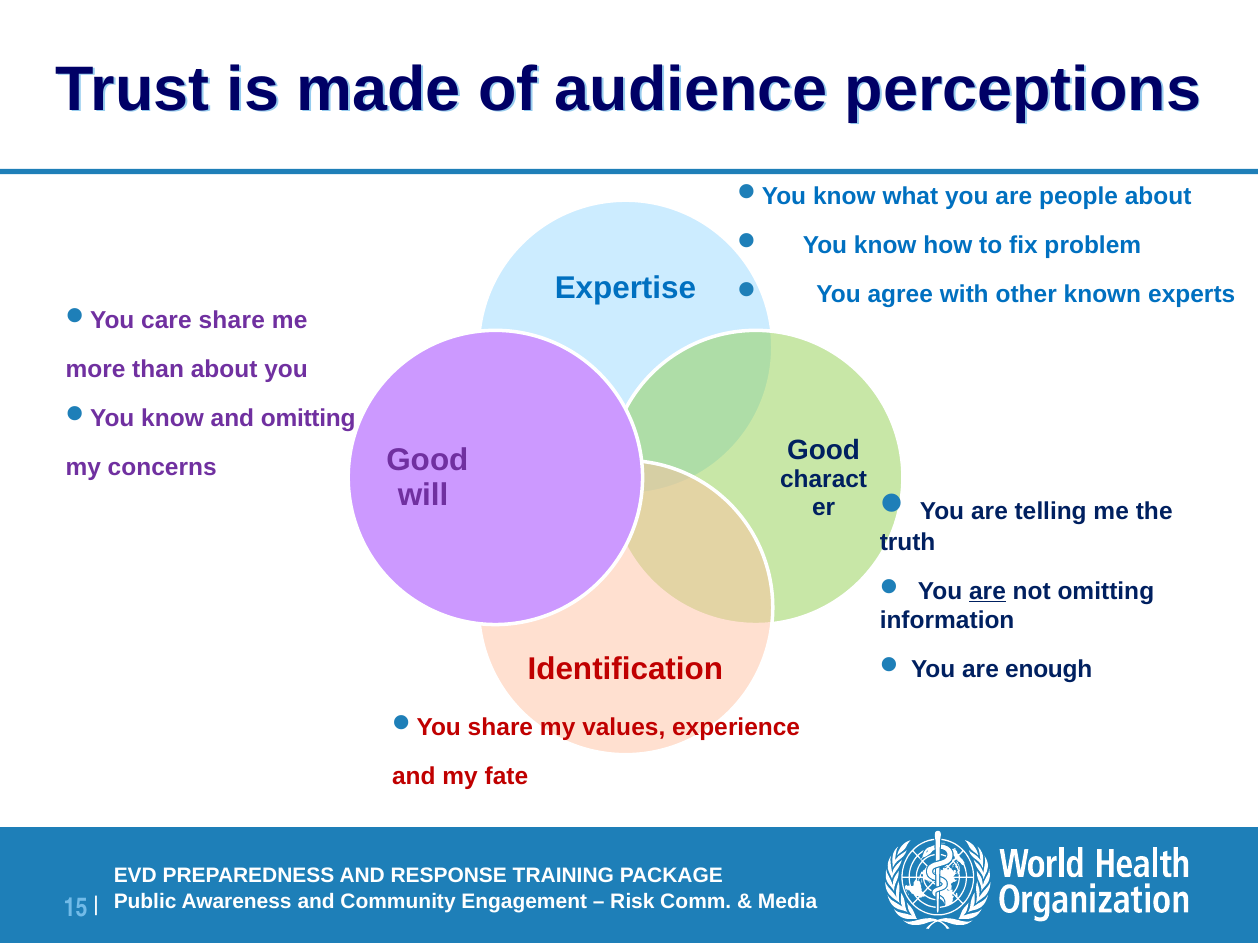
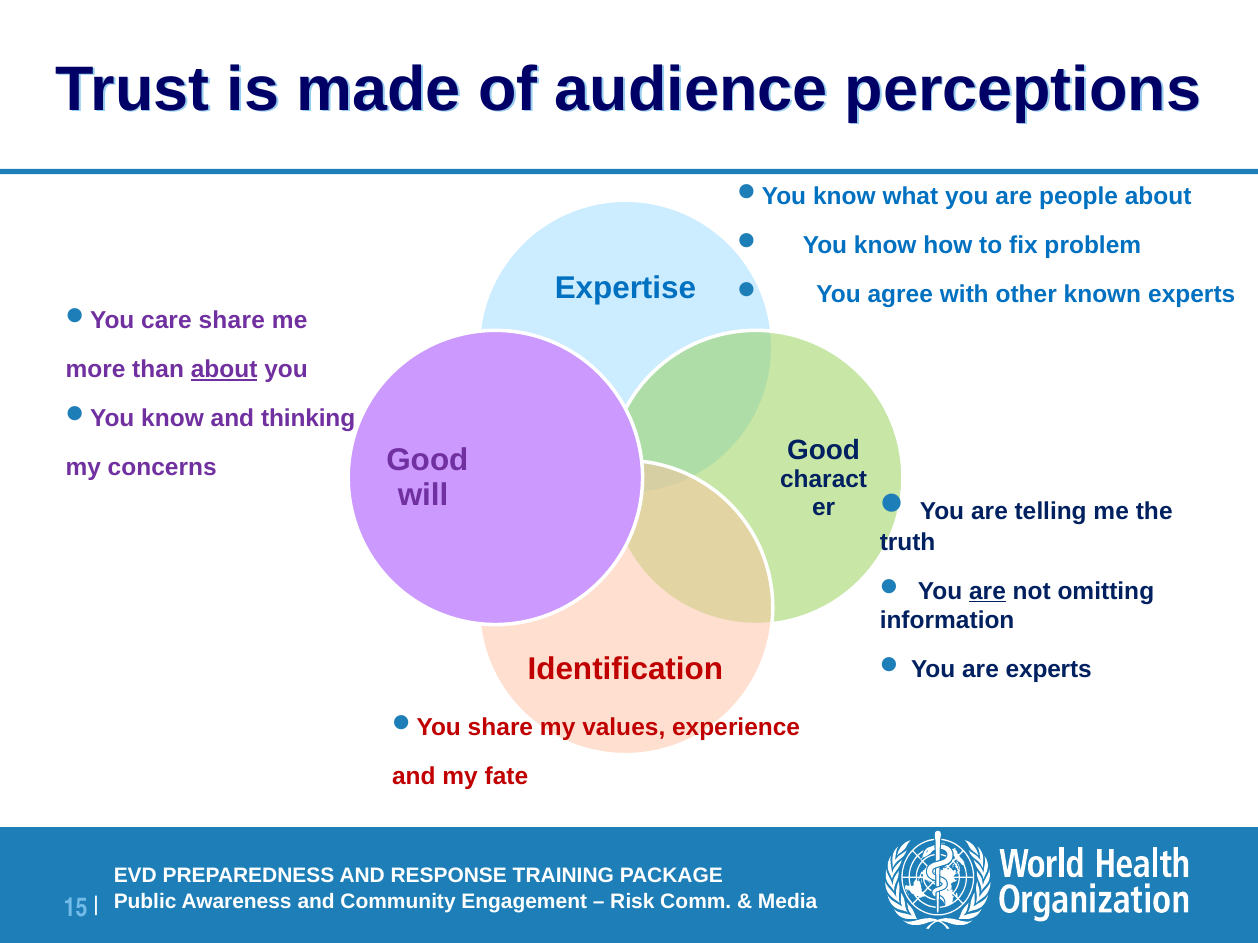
about at (224, 370) underline: none -> present
and omitting: omitting -> thinking
are enough: enough -> experts
